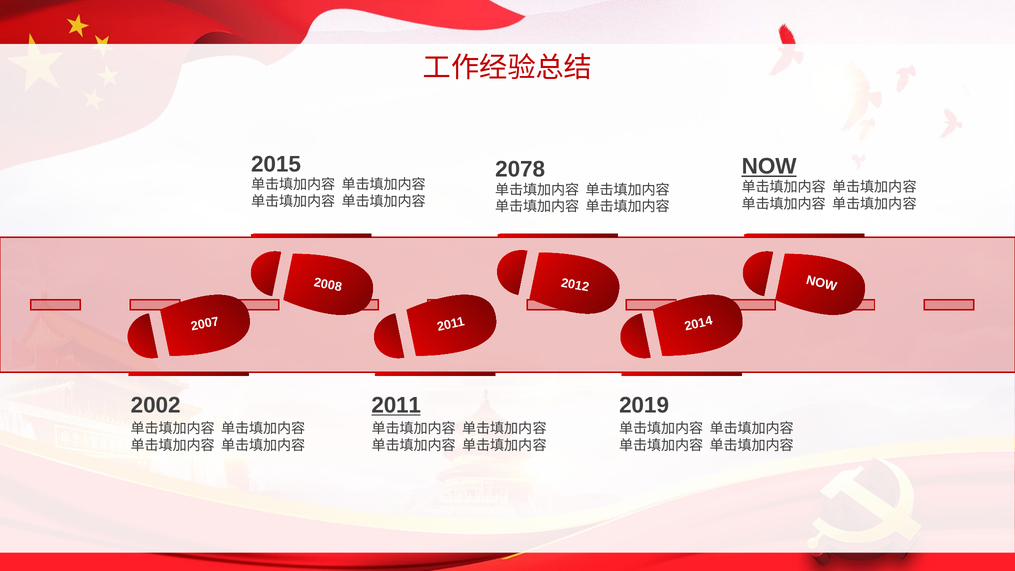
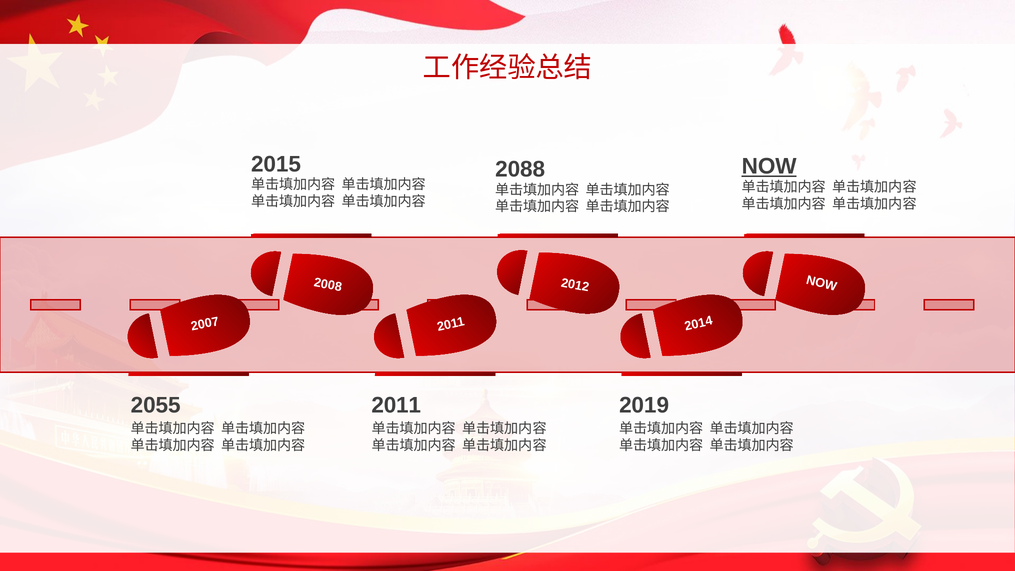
2078: 2078 -> 2088
2002: 2002 -> 2055
2011 at (396, 405) underline: present -> none
